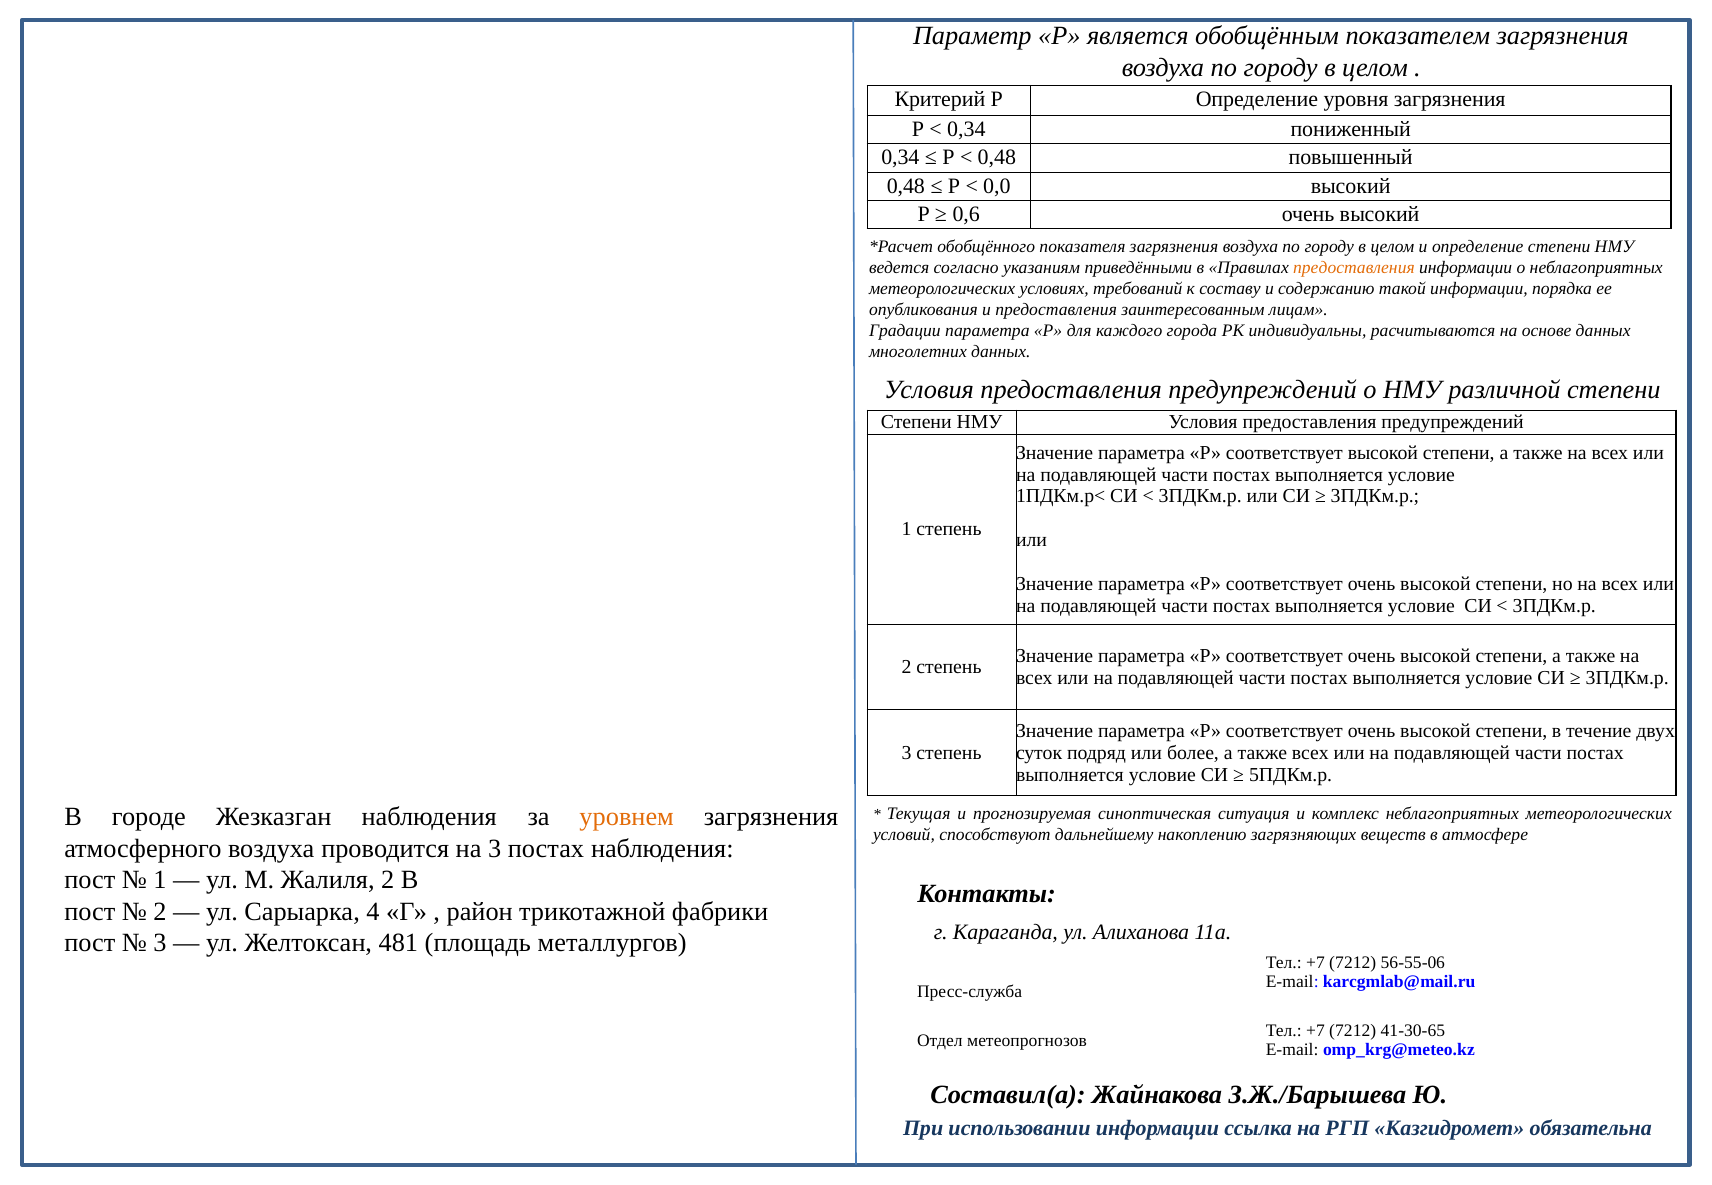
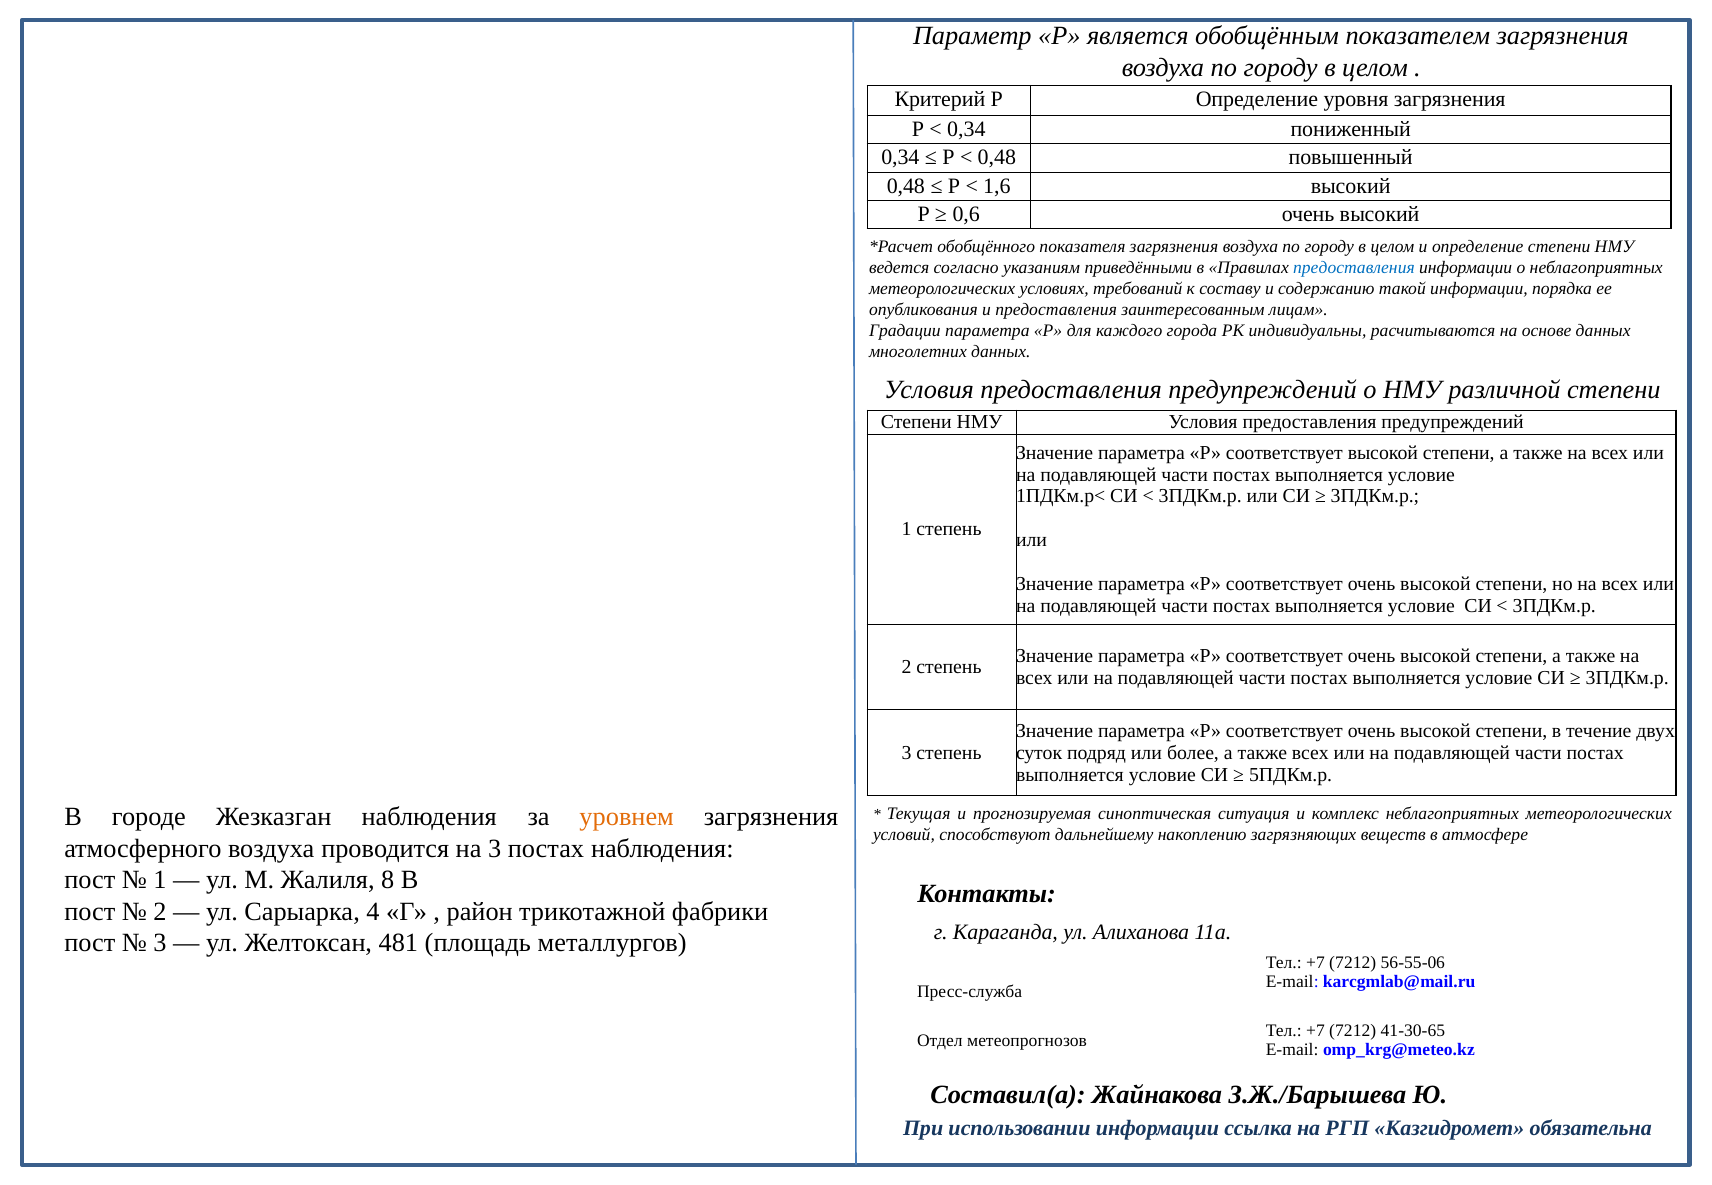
0,0: 0,0 -> 1,6
предоставления at (1354, 267) colour: orange -> blue
Жалиля 2: 2 -> 8
